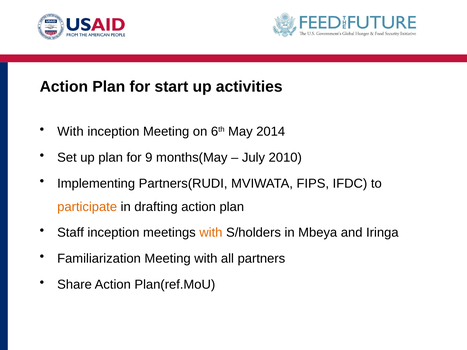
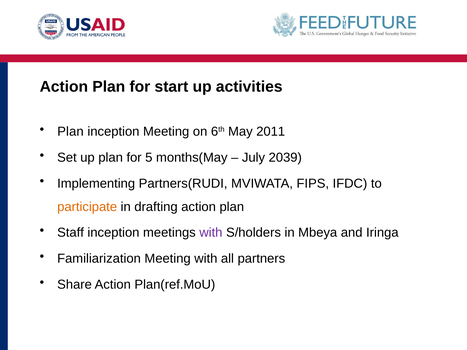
With at (70, 132): With -> Plan
2014: 2014 -> 2011
9: 9 -> 5
2010: 2010 -> 2039
with at (211, 233) colour: orange -> purple
